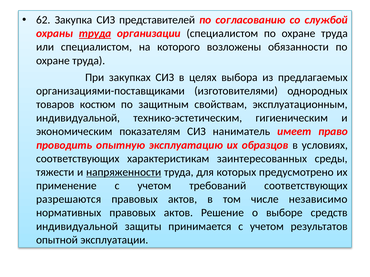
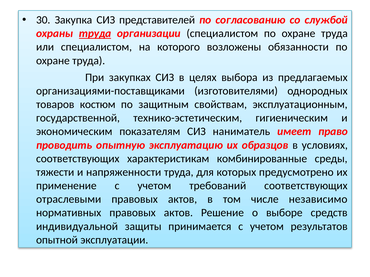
62: 62 -> 30
индивидуальной at (78, 118): индивидуальной -> государственной
заинтересованных: заинтересованных -> комбинированные
напряженности underline: present -> none
разрешаются: разрешаются -> отраслевыми
